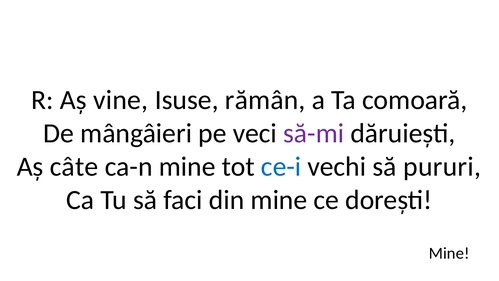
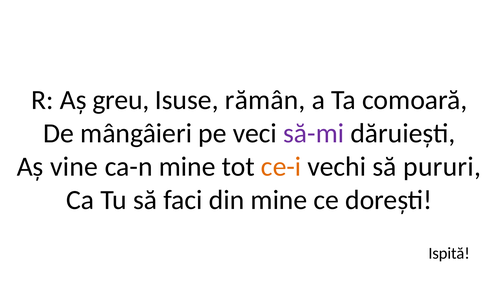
vine: vine -> greu
câte: câte -> vine
ce-i colour: blue -> orange
Mine at (449, 253): Mine -> Ispită
